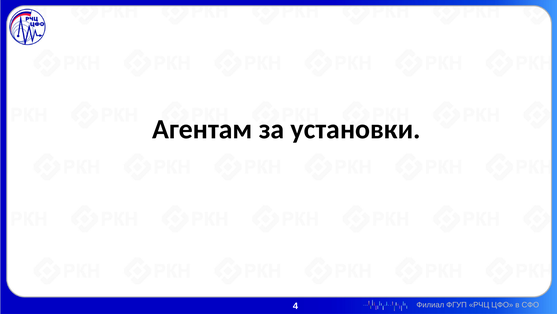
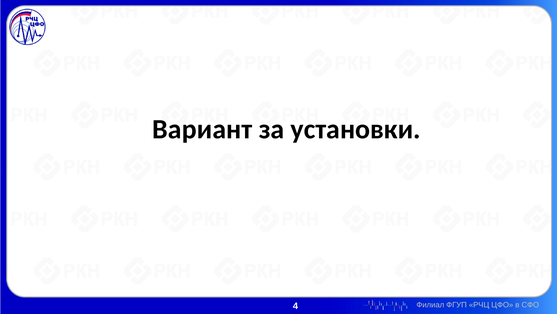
Агентам: Агентам -> Вариант
